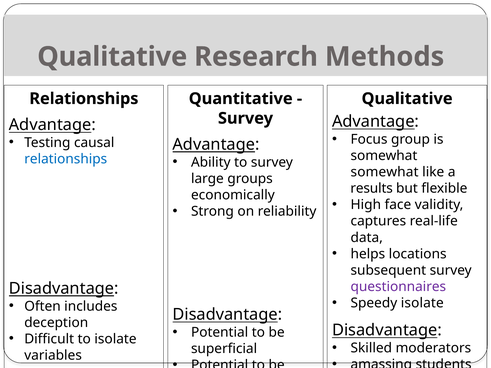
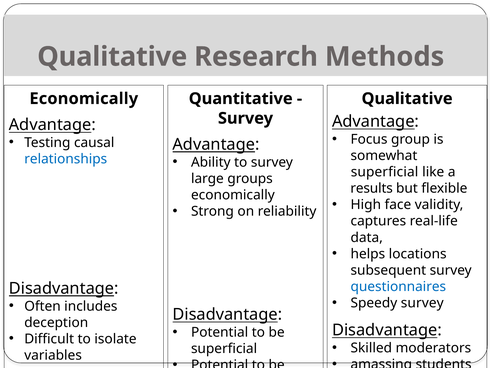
Relationships at (84, 99): Relationships -> Economically
somewhat at (385, 172): somewhat -> superficial
questionnaires colour: purple -> blue
Speedy isolate: isolate -> survey
